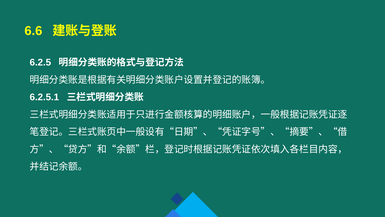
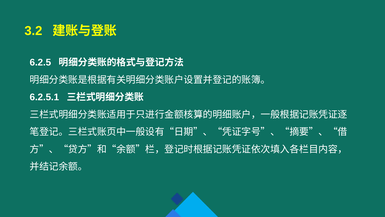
6.6: 6.6 -> 3.2
